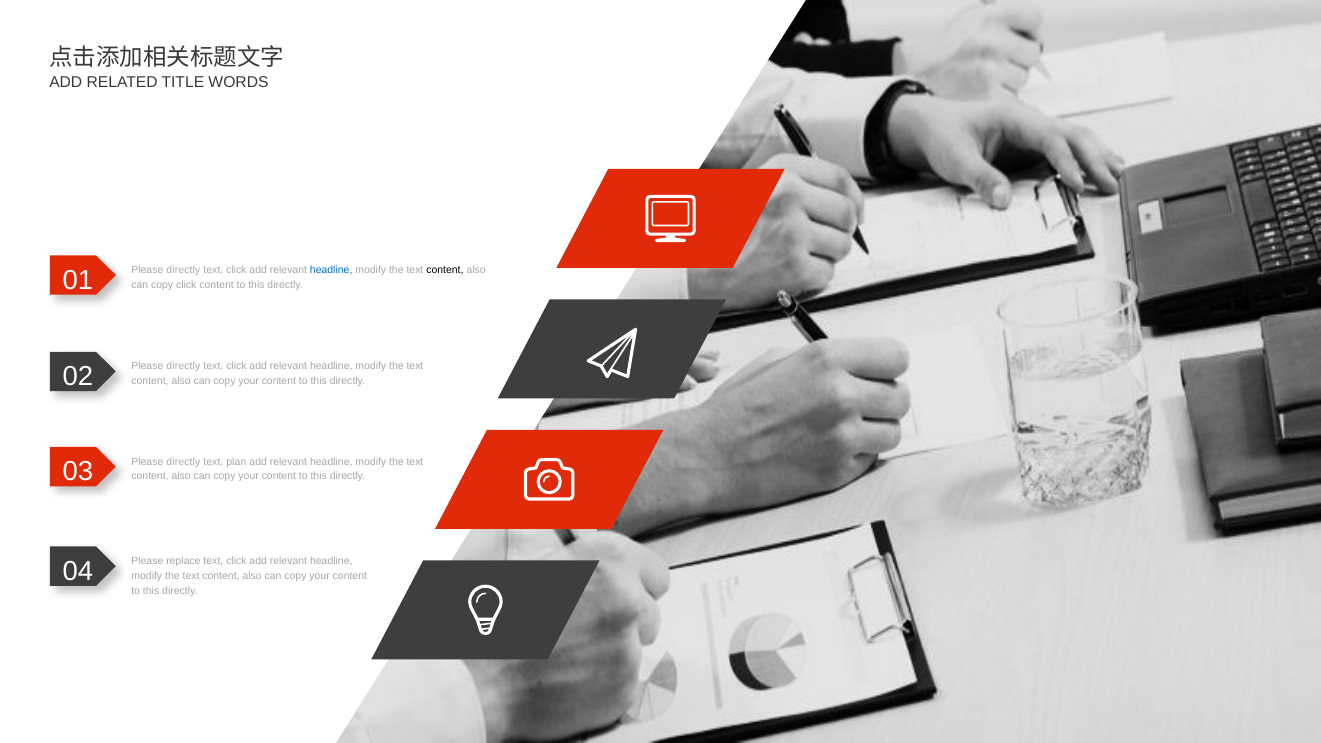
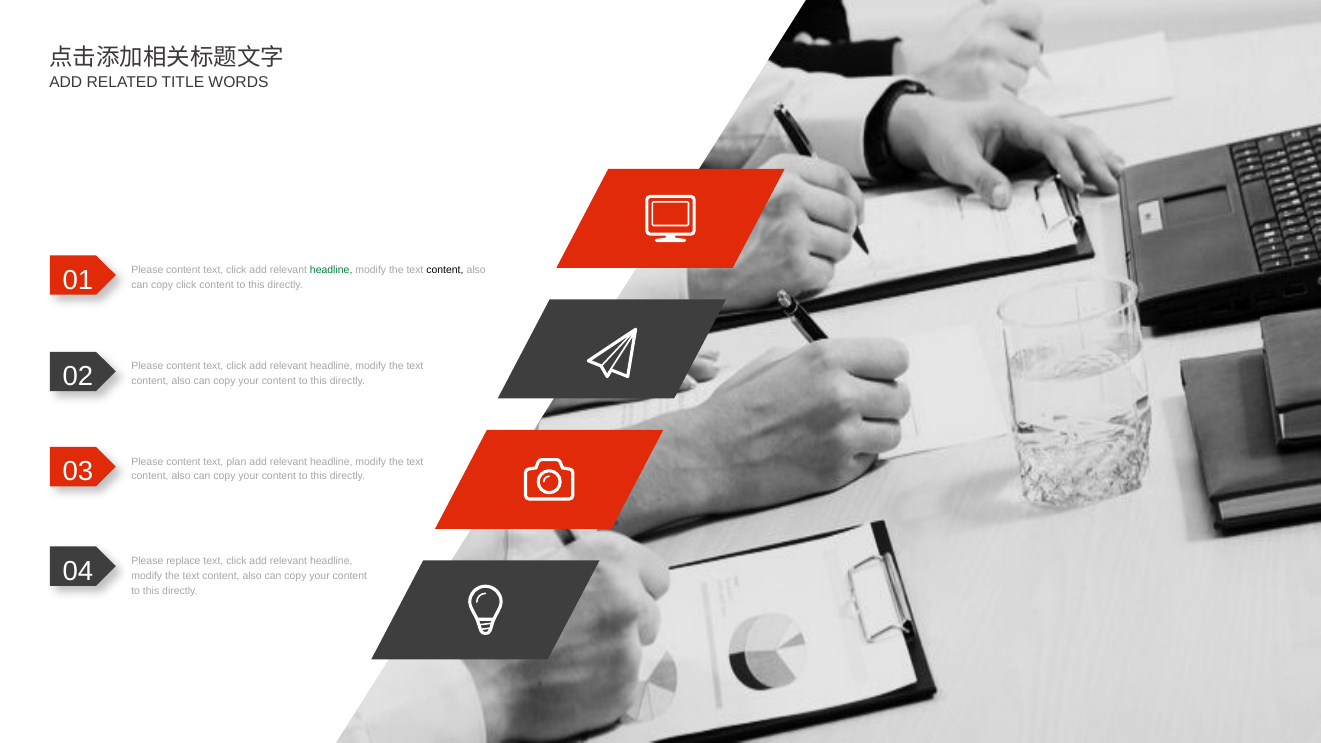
01 Please directly: directly -> content
headline at (331, 270) colour: blue -> green
02 Please directly: directly -> content
03 Please directly: directly -> content
